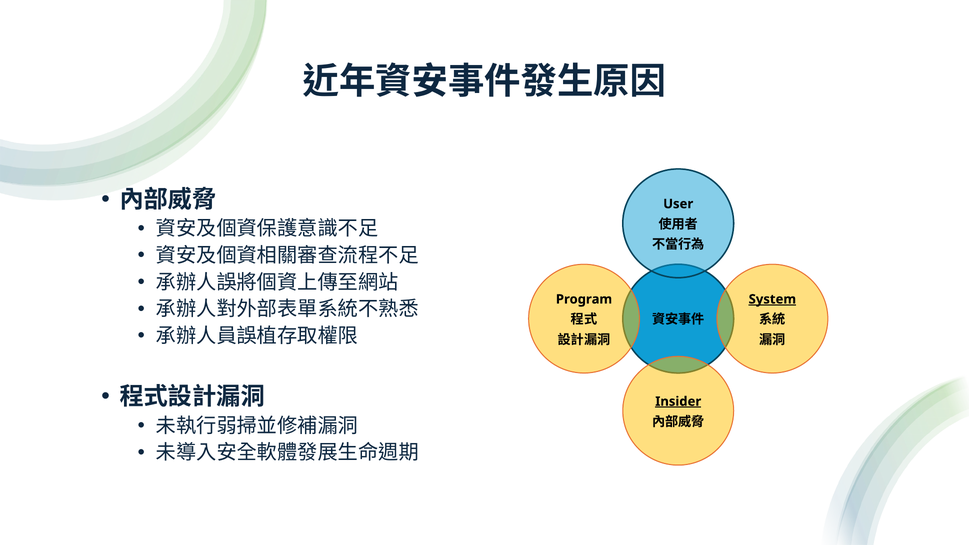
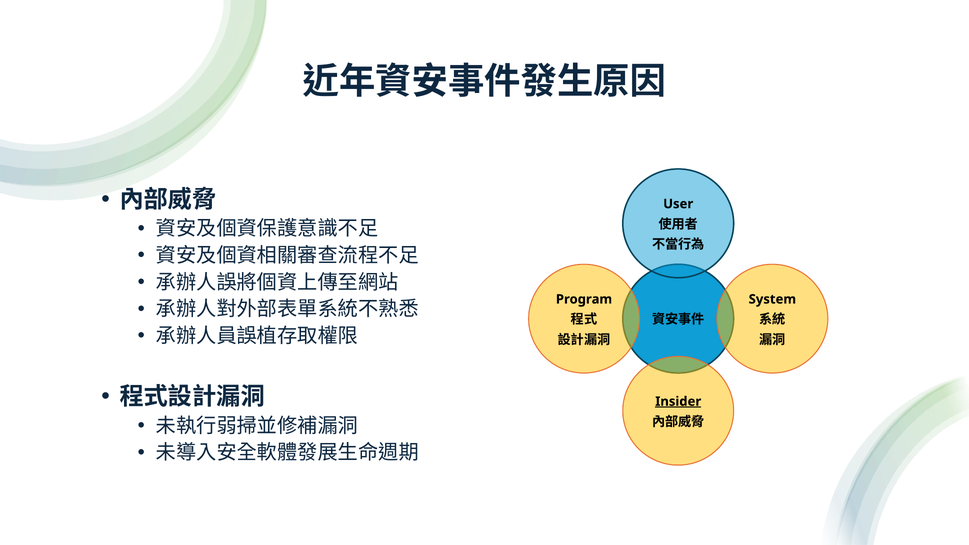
System underline: present -> none
